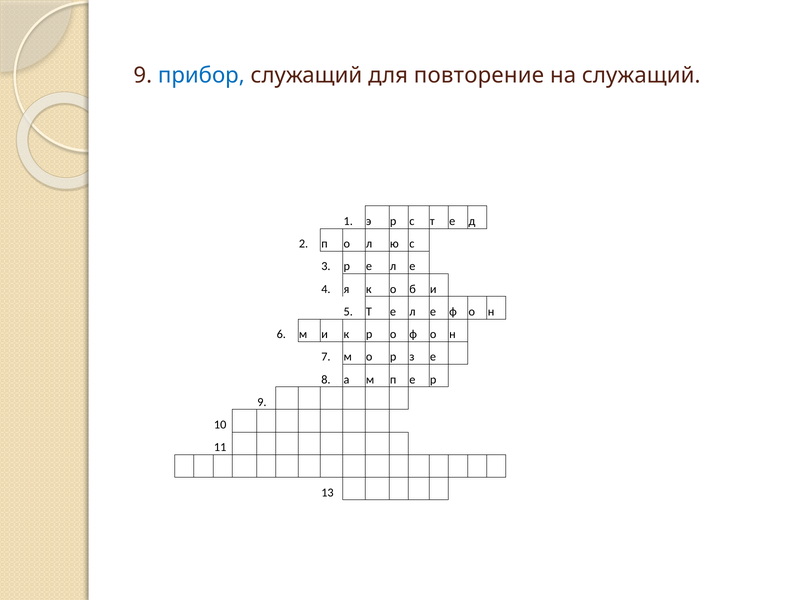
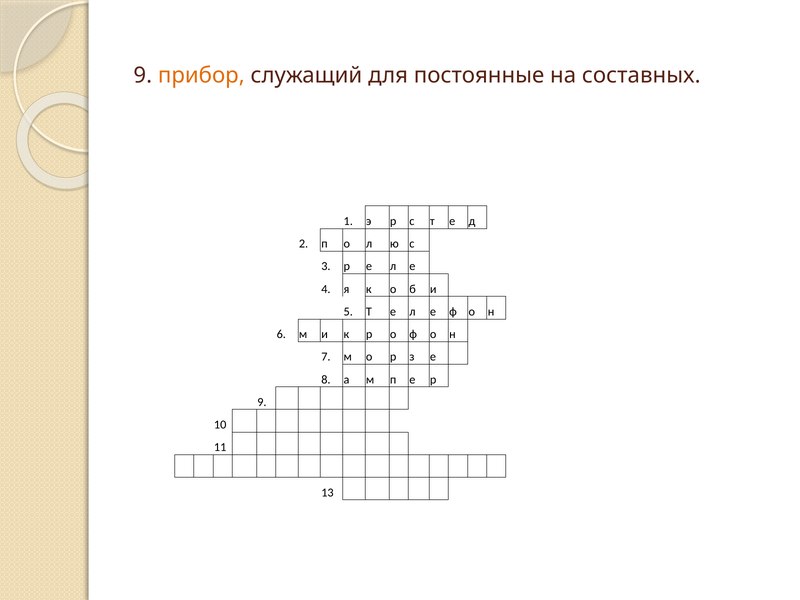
прибор colour: blue -> orange
повторение: повторение -> постоянные
на служащий: служащий -> составных
